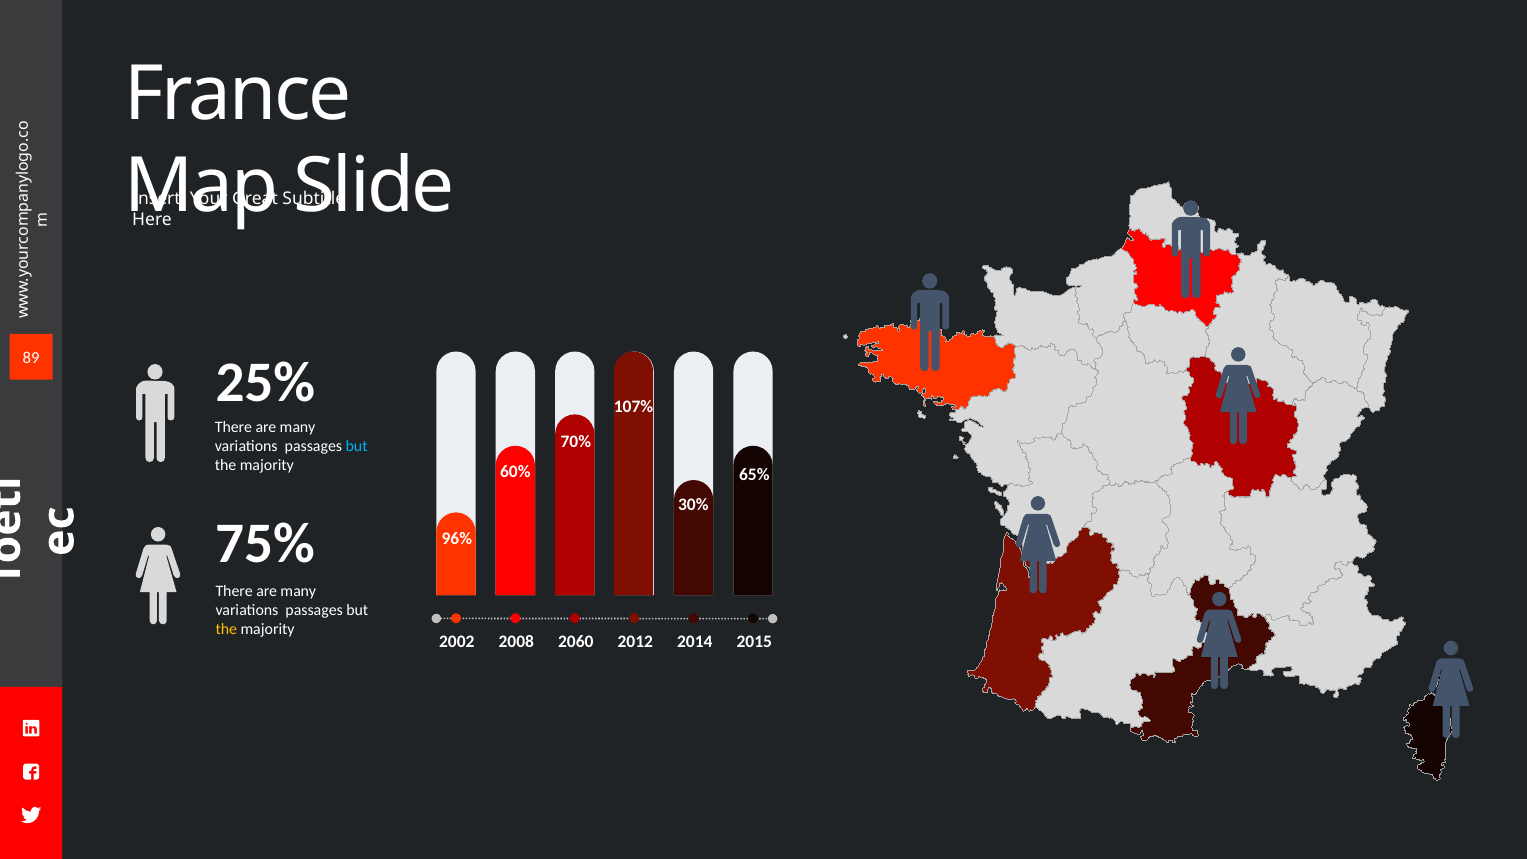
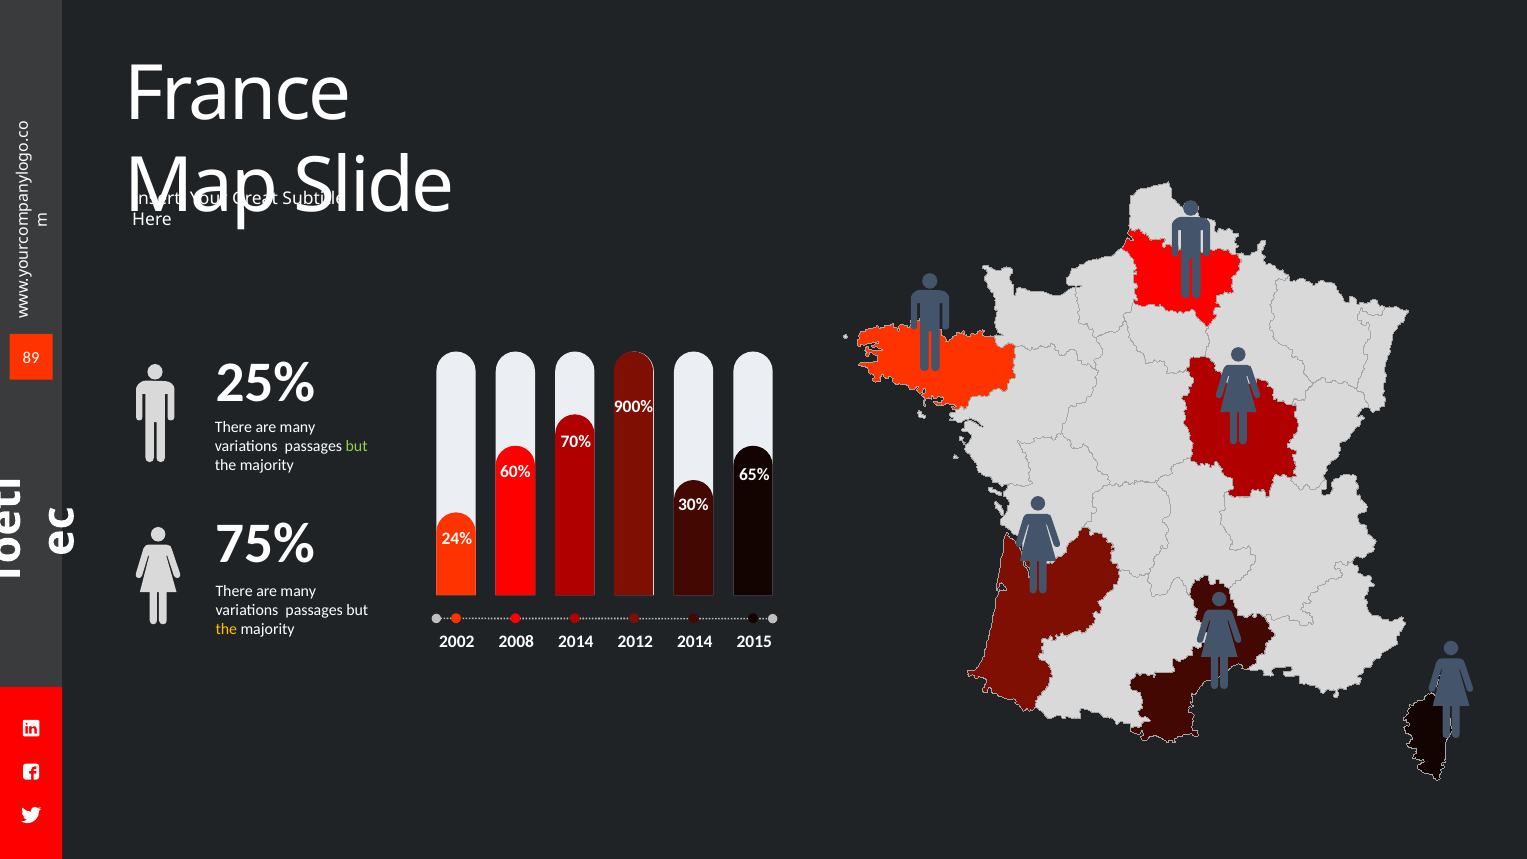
107%: 107% -> 900%
but at (357, 446) colour: light blue -> light green
96%: 96% -> 24%
2008 2060: 2060 -> 2014
